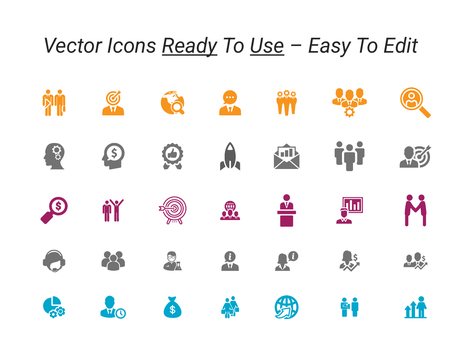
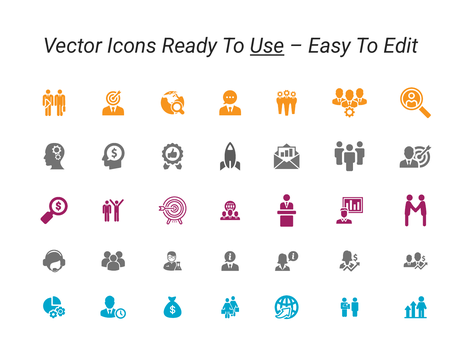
Ready underline: present -> none
